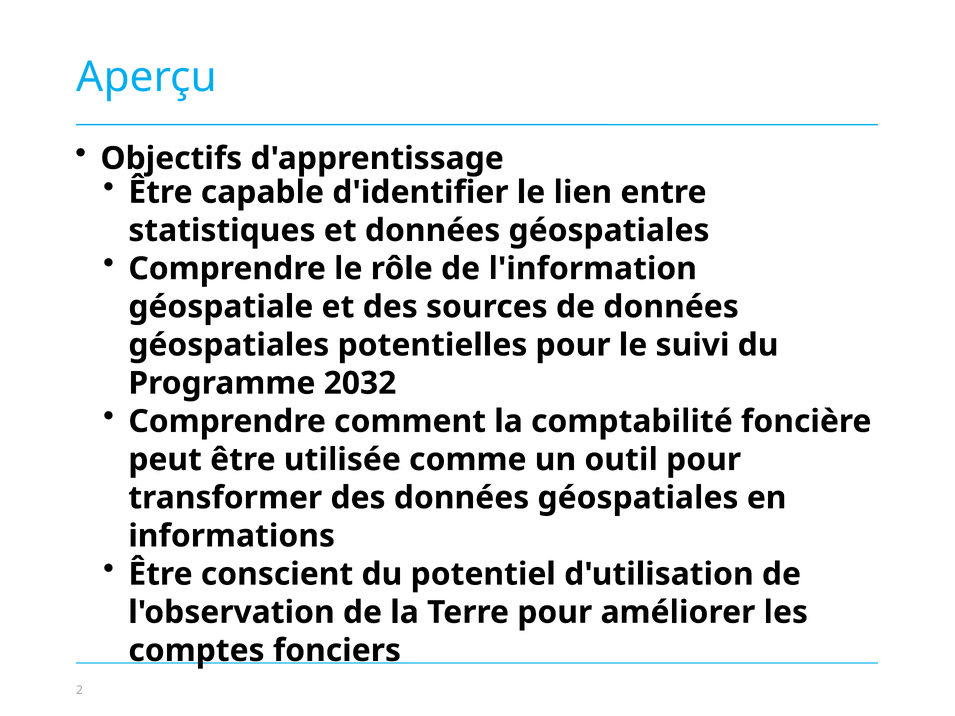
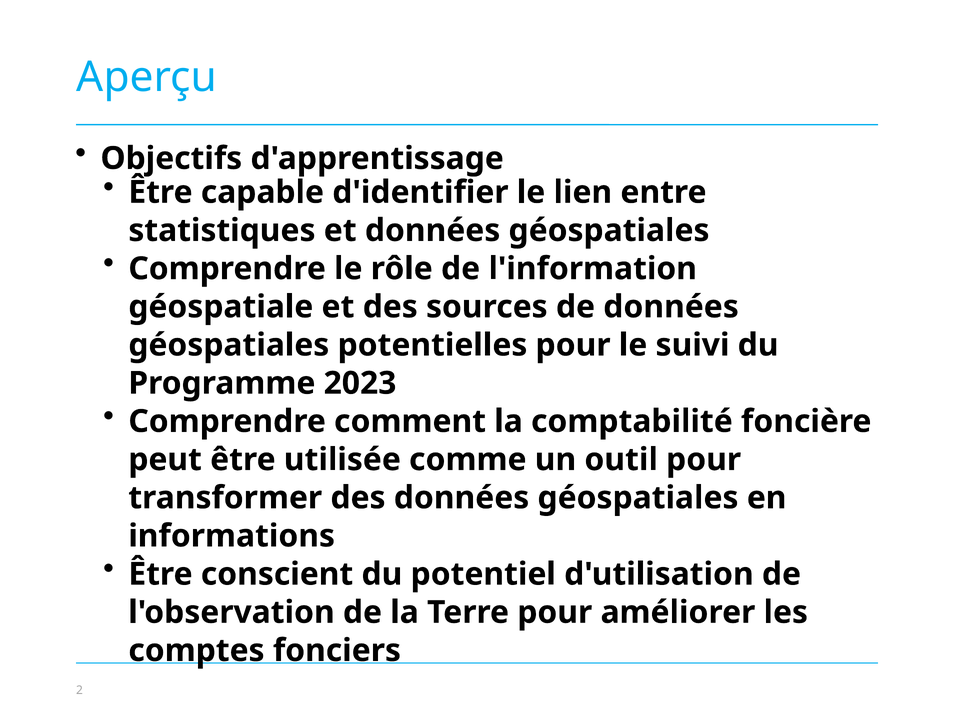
2032: 2032 -> 2023
